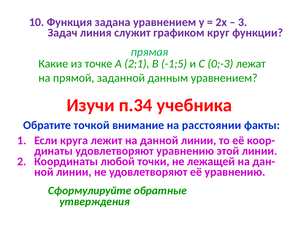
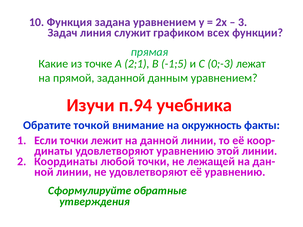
круг: круг -> всех
п.34: п.34 -> п.94
расстоянии: расстоянии -> окружность
Если круга: круга -> точки
